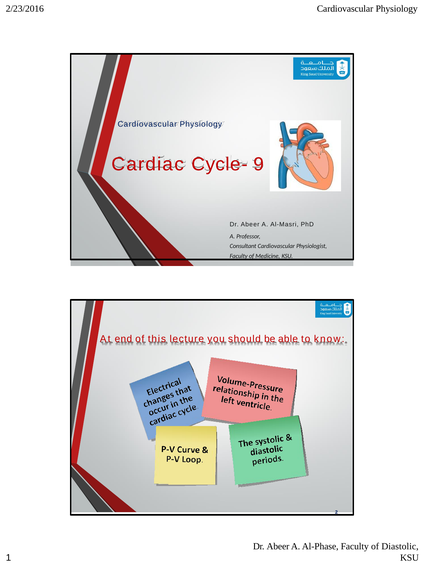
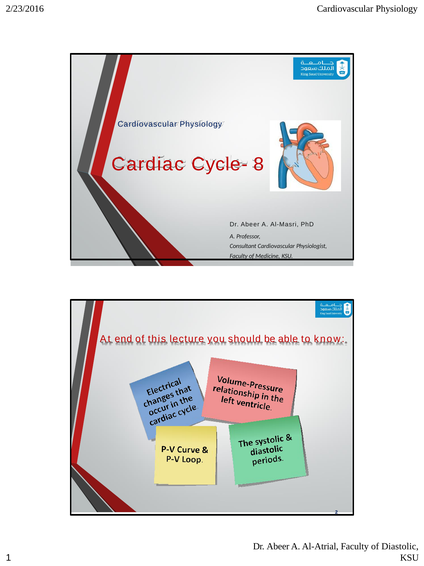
9: 9 -> 8
Al-Phase: Al-Phase -> Al-Atrial
